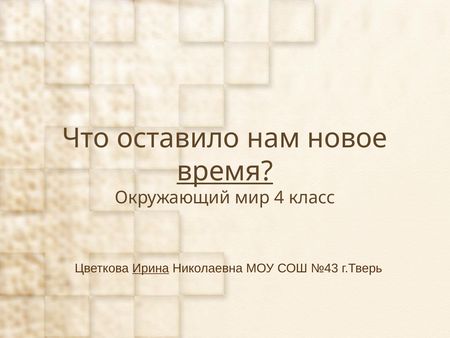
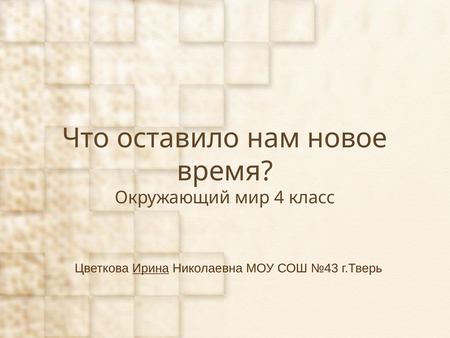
время underline: present -> none
